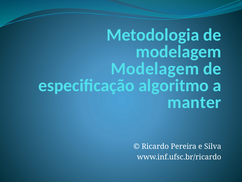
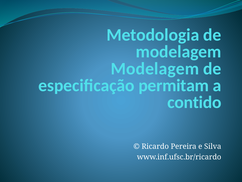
algoritmo: algoritmo -> permitam
manter: manter -> contido
